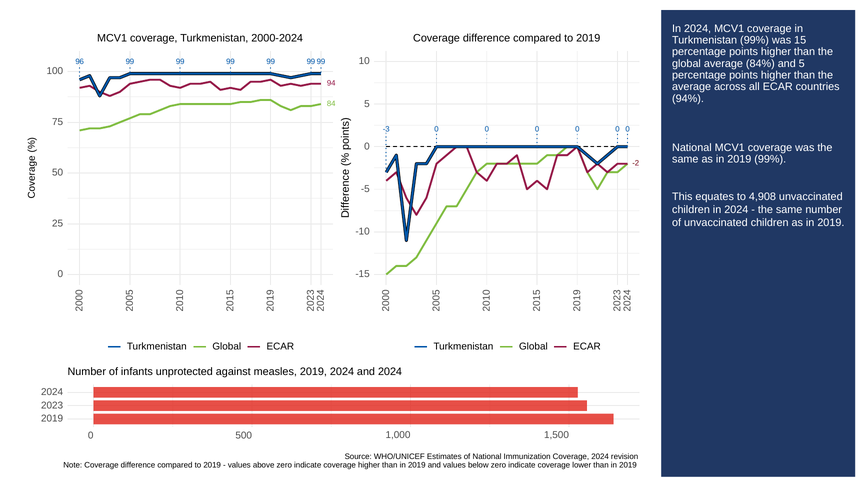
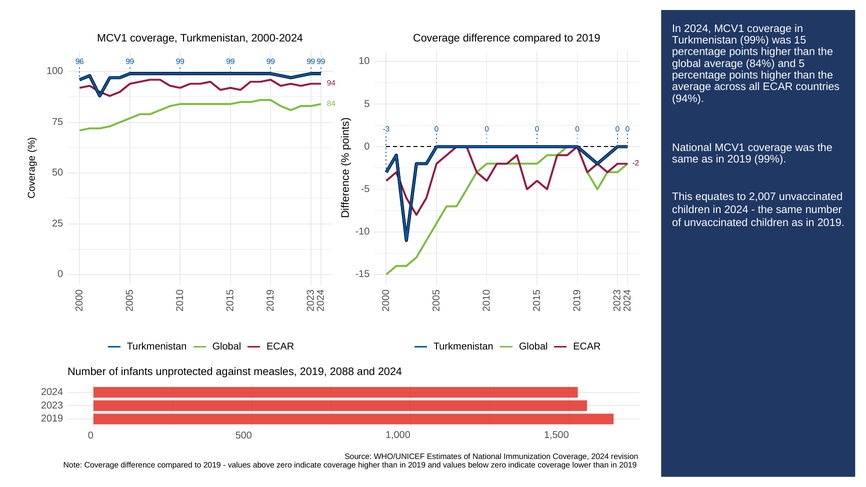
4,908: 4,908 -> 2,007
2019 2024: 2024 -> 2088
